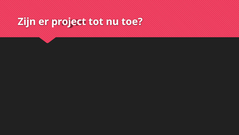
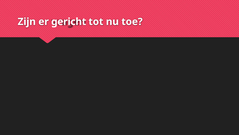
project: project -> gericht
